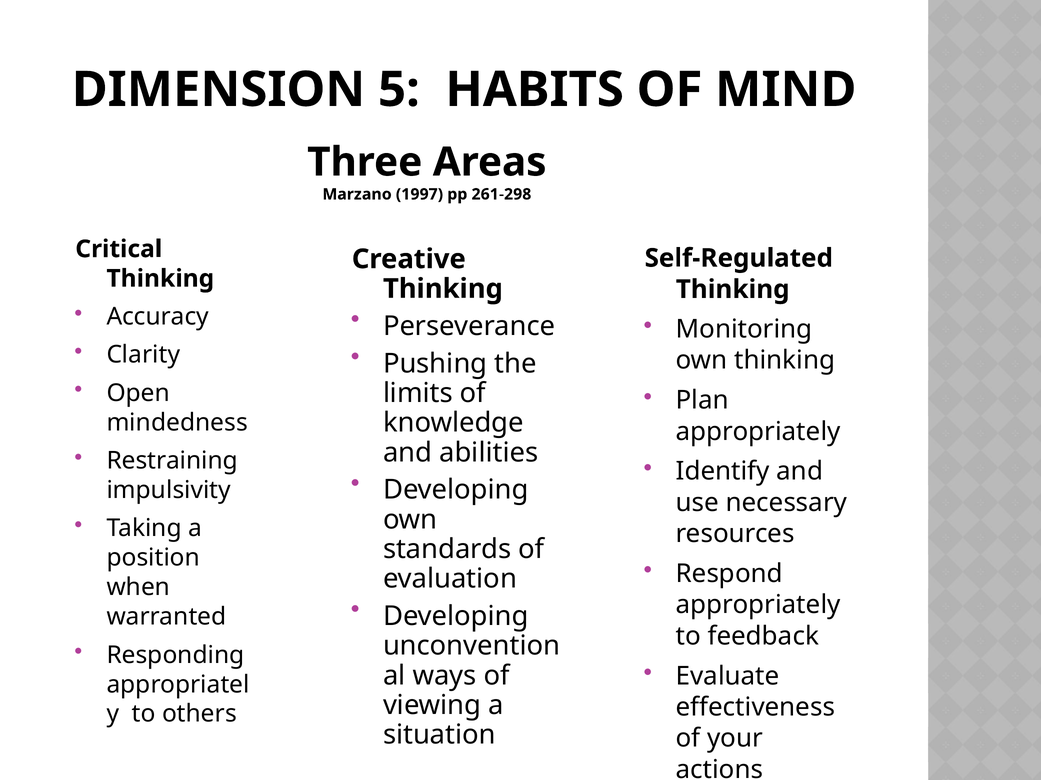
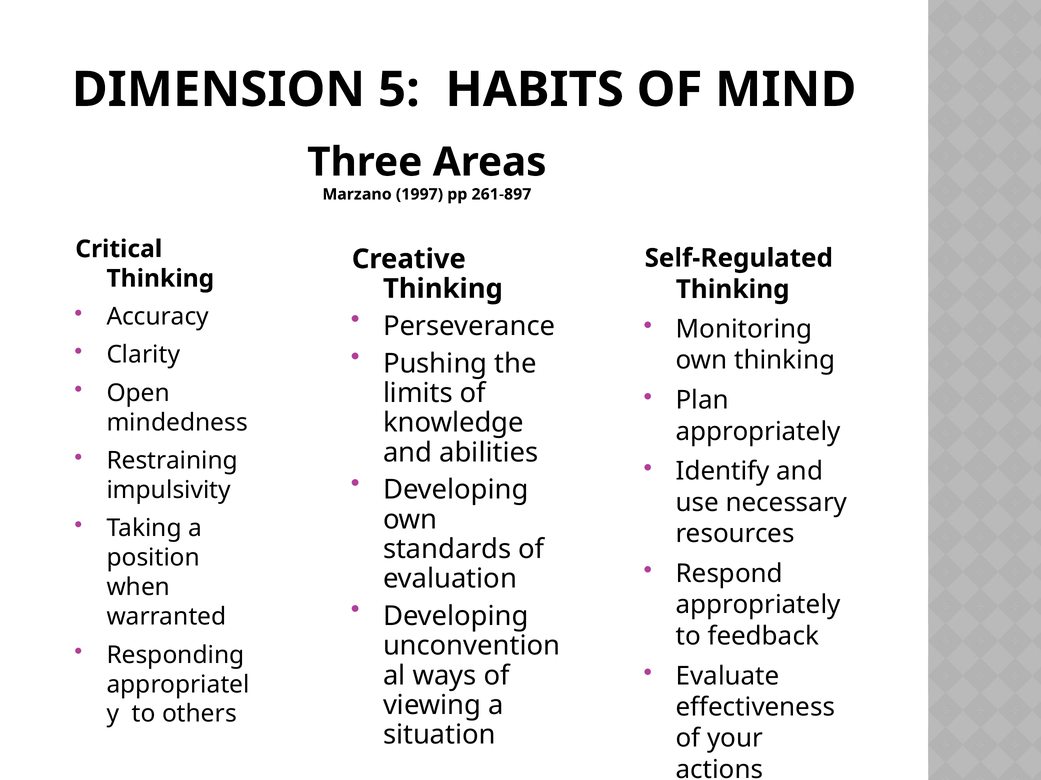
261-298: 261-298 -> 261-897
